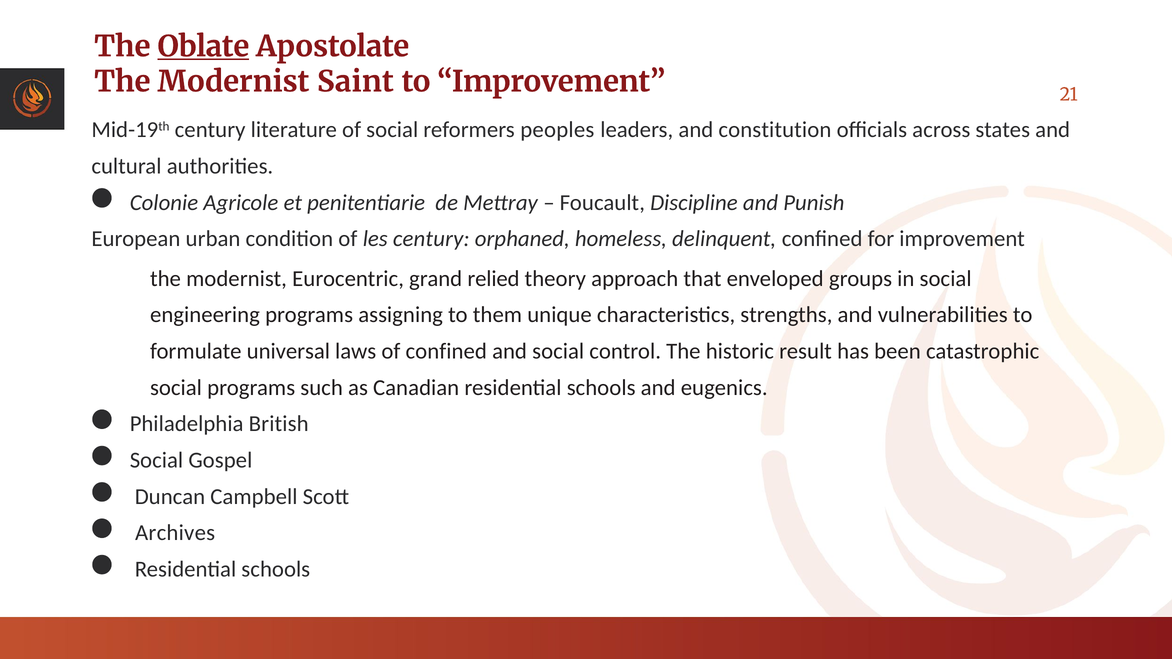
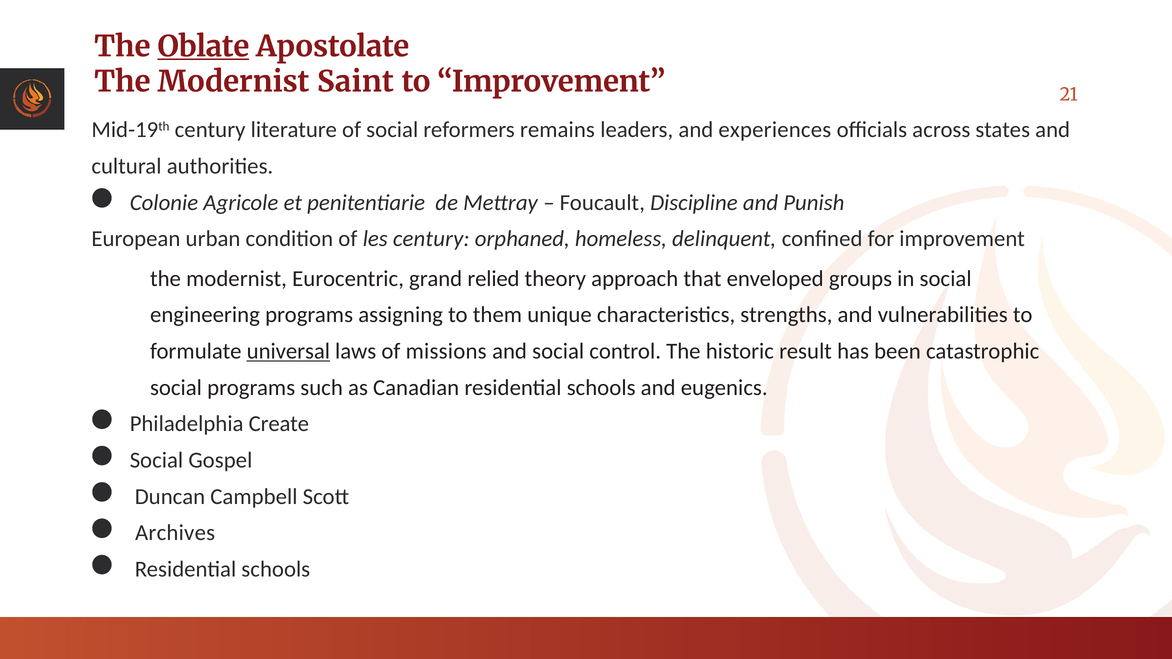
peoples: peoples -> remains
constitution: constitution -> experiences
universal underline: none -> present
of confined: confined -> missions
British: British -> Create
